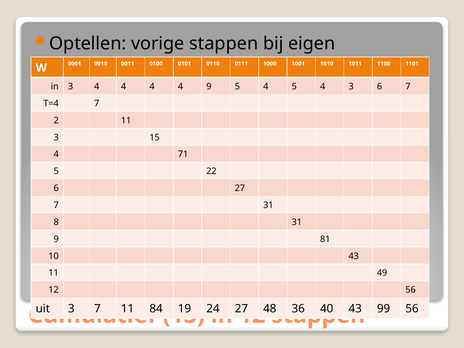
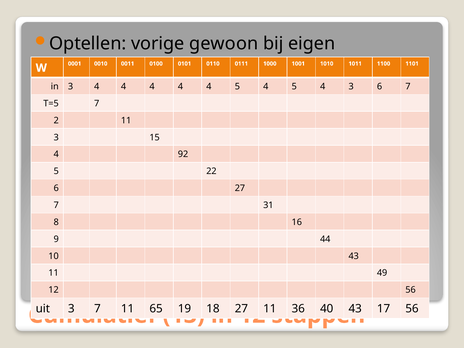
vorige stappen: stappen -> gewoon
9 at (209, 87): 9 -> 4
T=4: T=4 -> T=5
71: 71 -> 92
8 31: 31 -> 16
81: 81 -> 44
84: 84 -> 65
24: 24 -> 18
27 48: 48 -> 11
99: 99 -> 17
